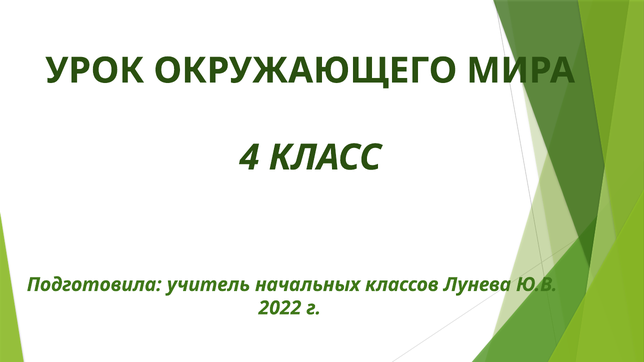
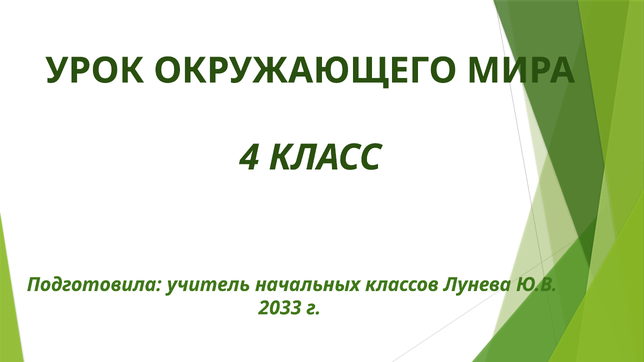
2022: 2022 -> 2033
